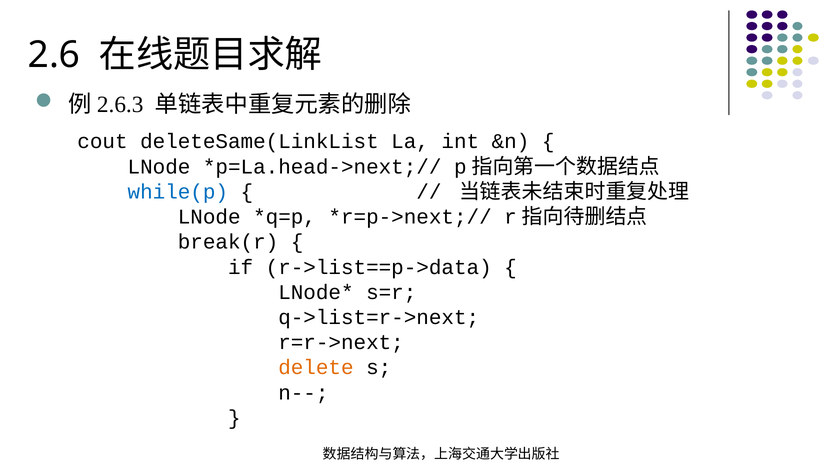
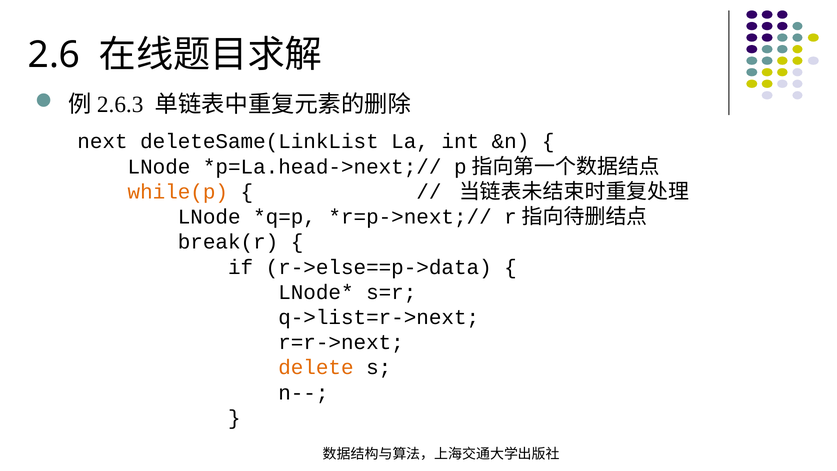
cout: cout -> next
while(p colour: blue -> orange
r->list==p->data: r->list==p->data -> r->else==p->data
